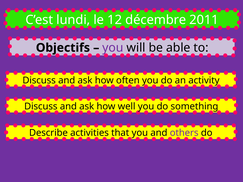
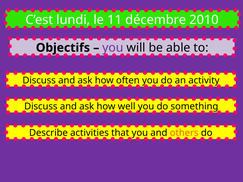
12: 12 -> 11
2011: 2011 -> 2010
others colour: purple -> orange
